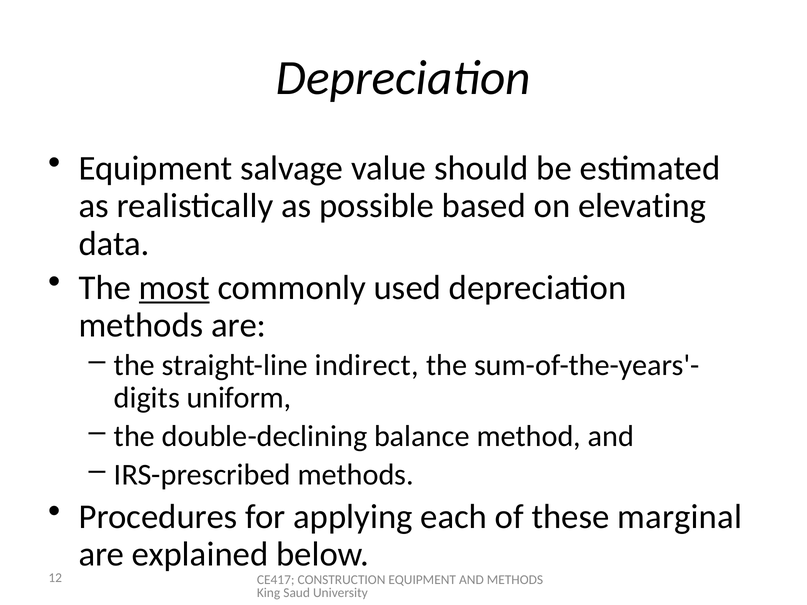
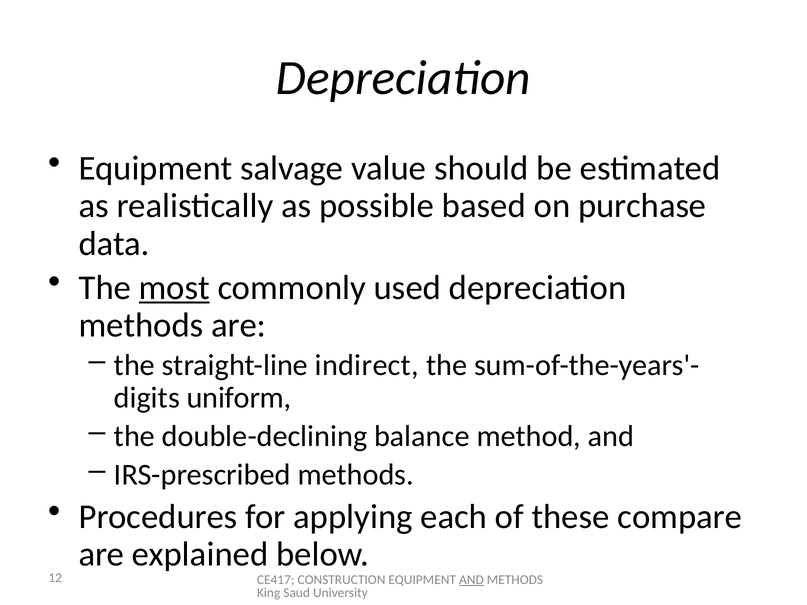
elevating: elevating -> purchase
marginal: marginal -> compare
AND at (471, 580) underline: none -> present
